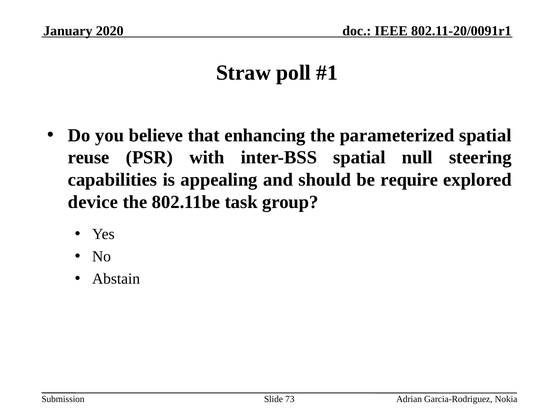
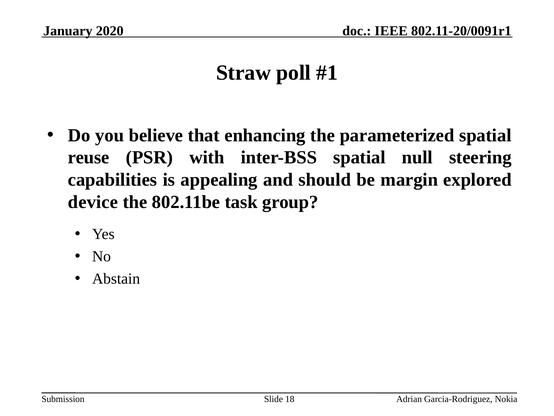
require: require -> margin
73: 73 -> 18
